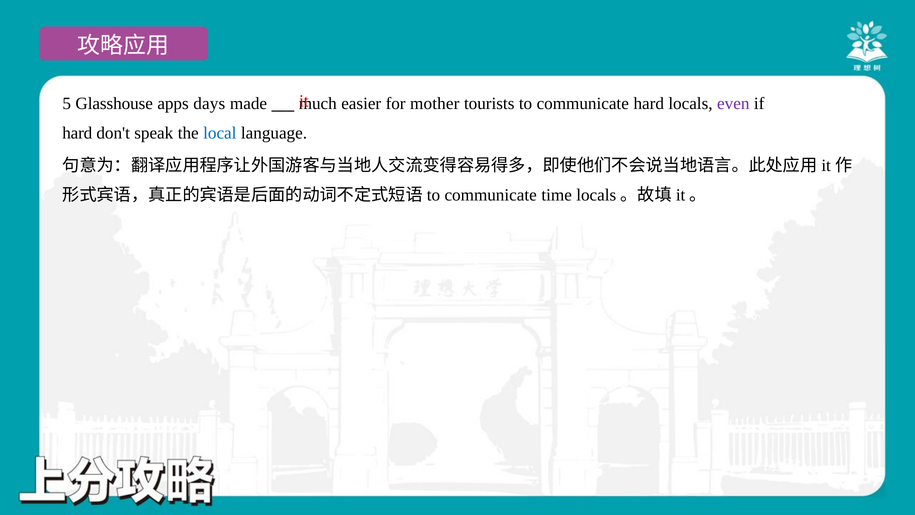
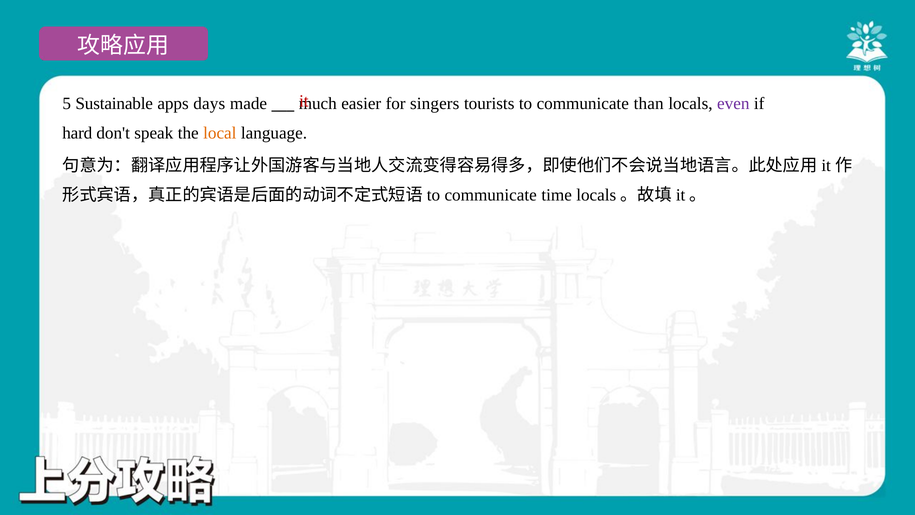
Glasshouse: Glasshouse -> Sustainable
mother: mother -> singers
communicate hard: hard -> than
local colour: blue -> orange
